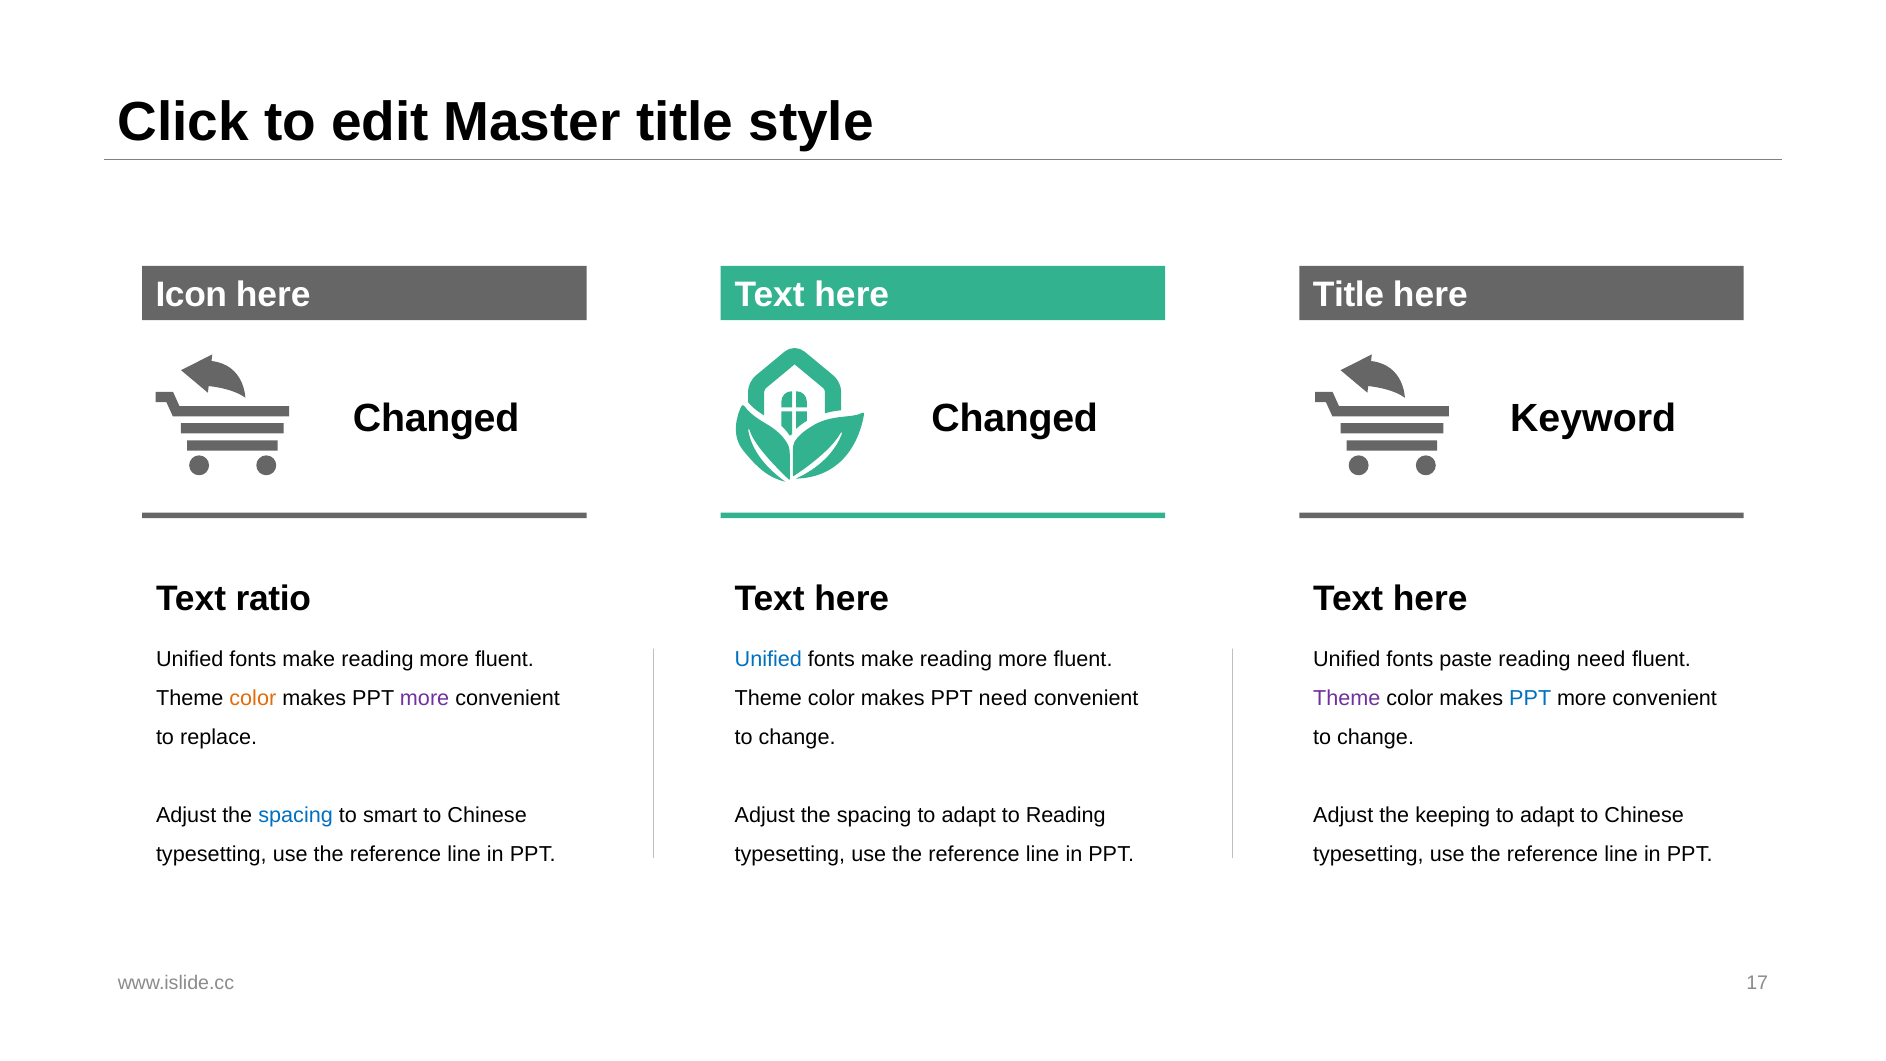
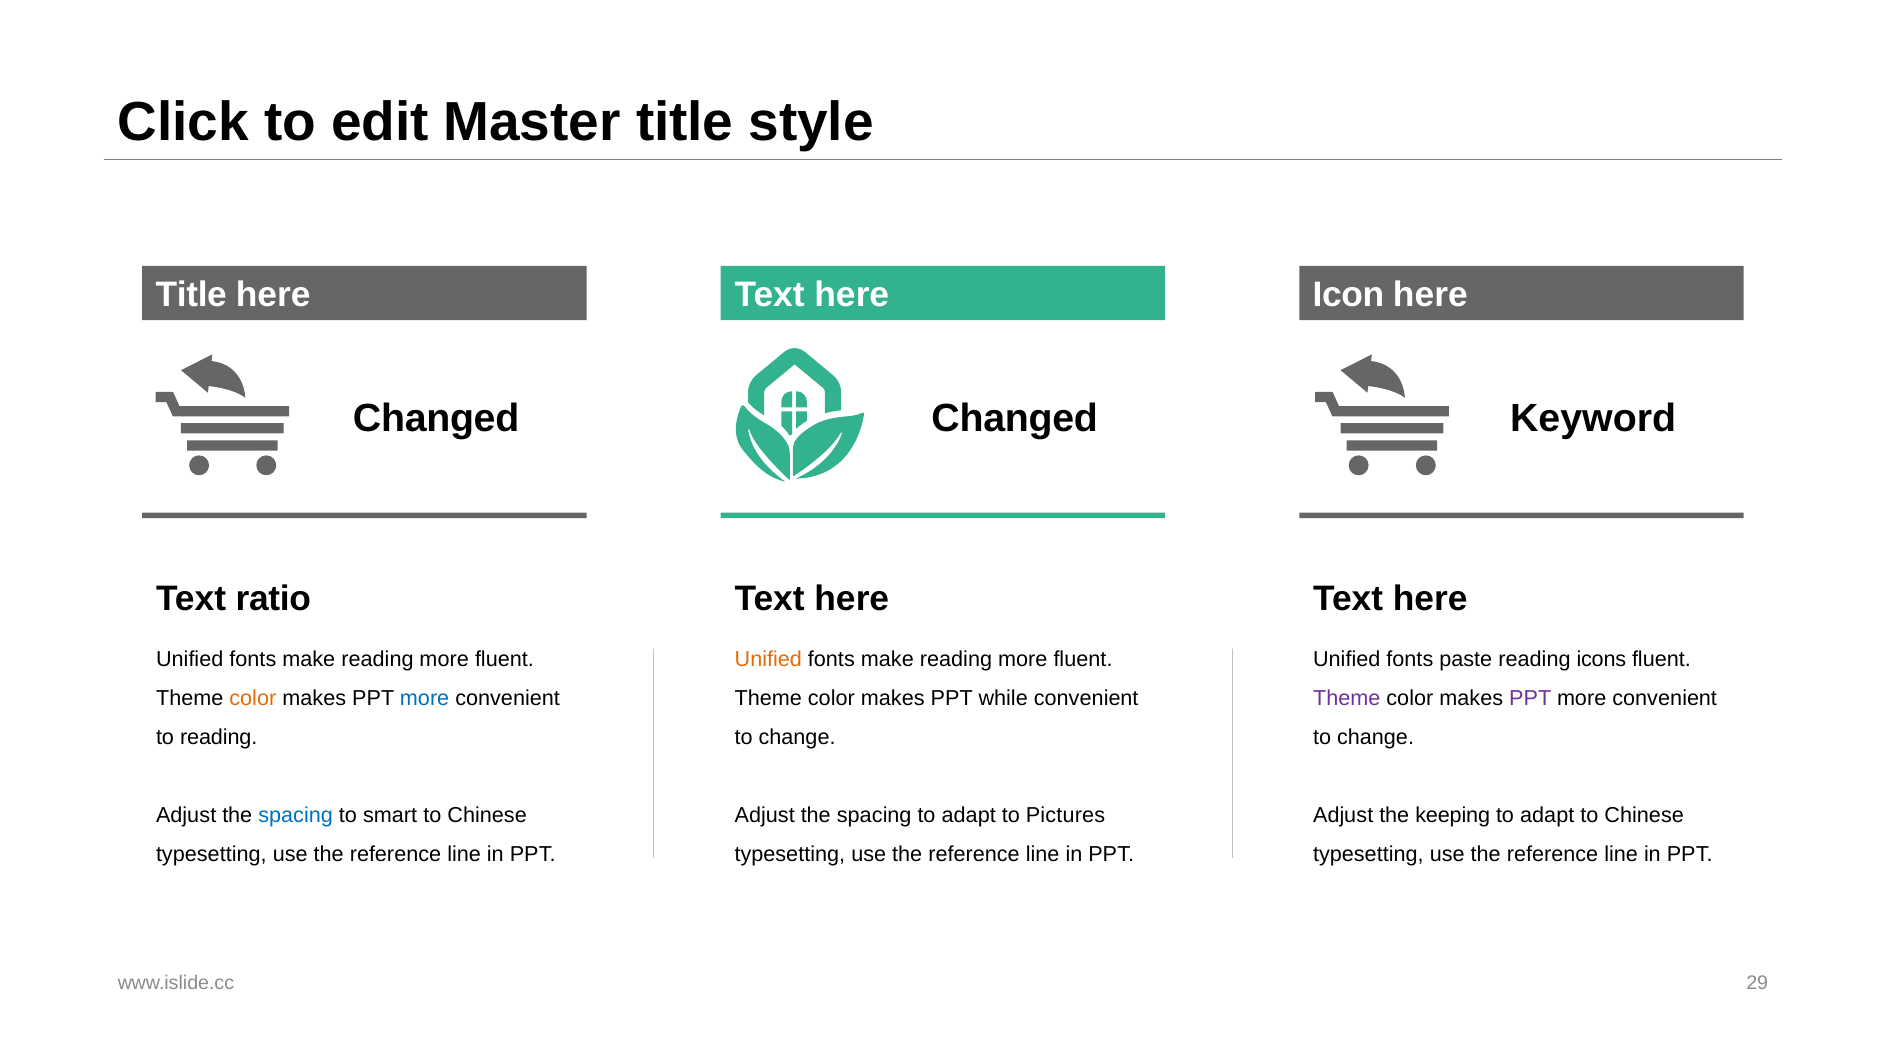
Icon at (191, 294): Icon -> Title
Title at (1348, 294): Title -> Icon
Unified at (768, 659) colour: blue -> orange
reading need: need -> icons
more at (425, 698) colour: purple -> blue
PPT need: need -> while
PPT at (1530, 698) colour: blue -> purple
to replace: replace -> reading
to Reading: Reading -> Pictures
17: 17 -> 29
